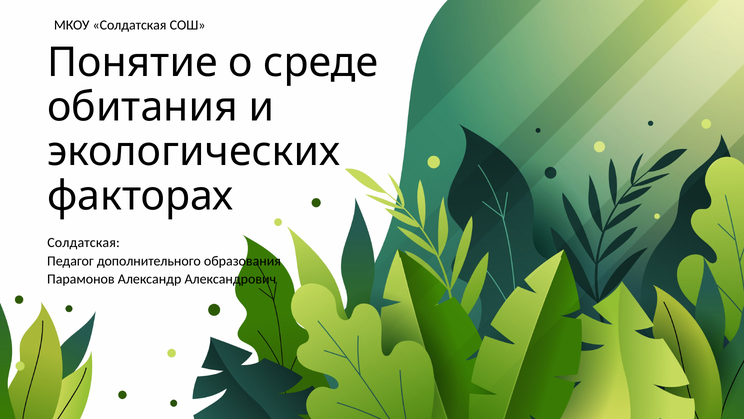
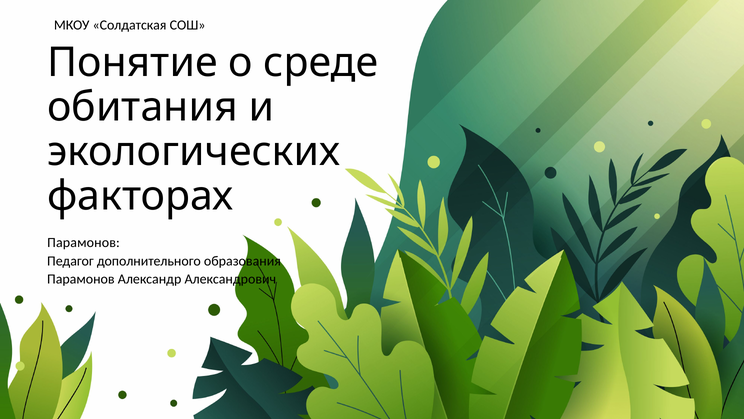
Солдатская at (84, 242): Солдатская -> Парамонов
